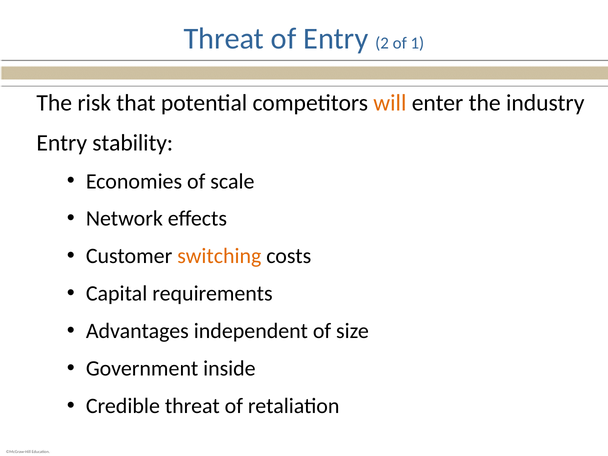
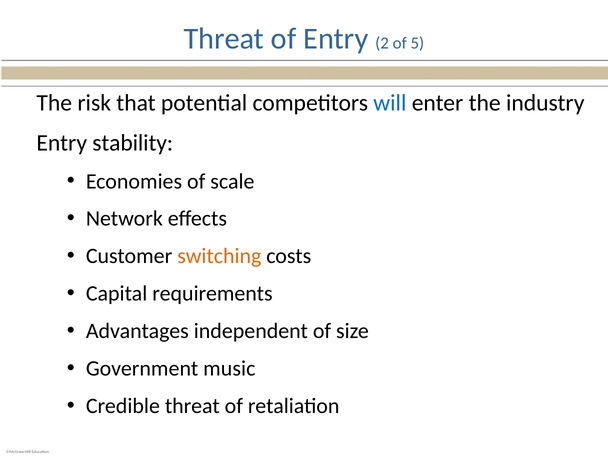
1: 1 -> 5
will colour: orange -> blue
inside: inside -> music
